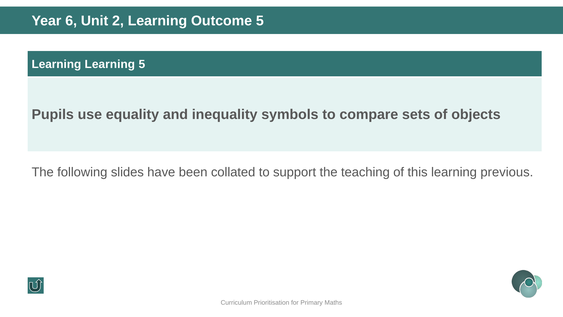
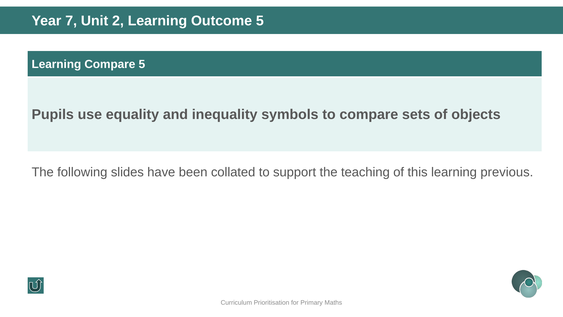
6: 6 -> 7
Learning Learning: Learning -> Compare
